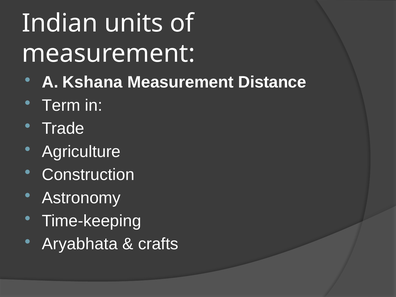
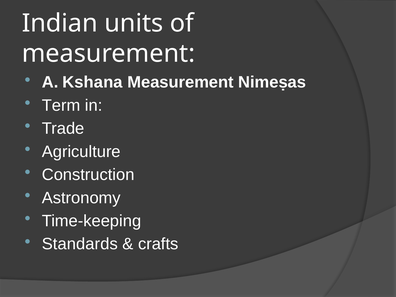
Distance: Distance -> Nimeṣas
Aryabhata: Aryabhata -> Standards
